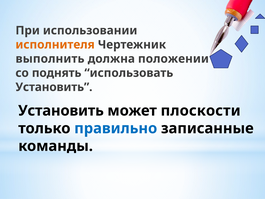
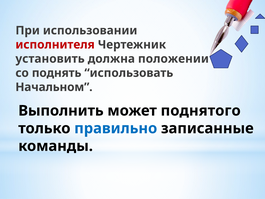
исполнителя colour: orange -> red
выполнить: выполнить -> установить
Установить at (54, 87): Установить -> Начальном
Установить at (61, 111): Установить -> Выполнить
плоскости: плоскости -> поднятого
